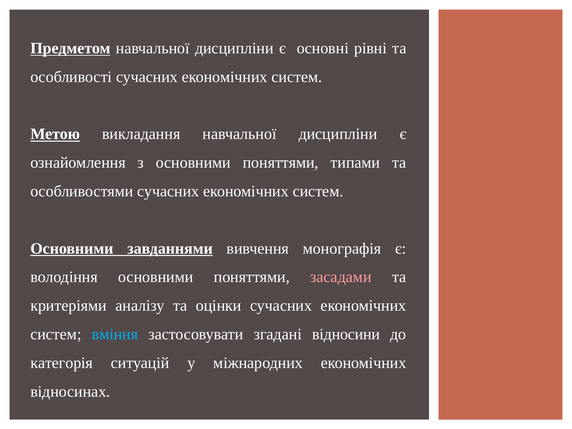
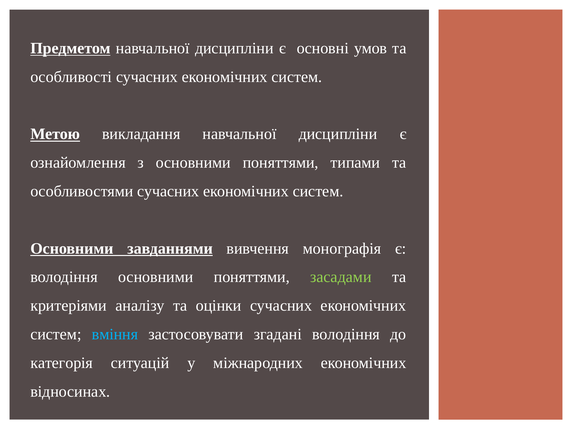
рівні: рівні -> умов
засадами colour: pink -> light green
згадані відносини: відносини -> володіння
